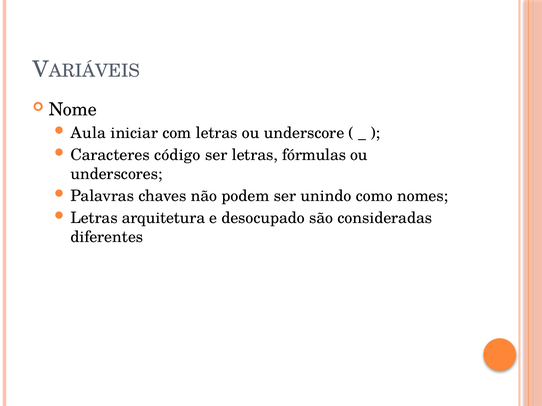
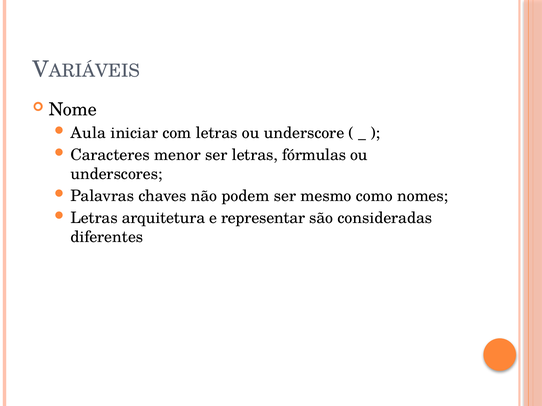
código: código -> menor
unindo: unindo -> mesmo
desocupado: desocupado -> representar
